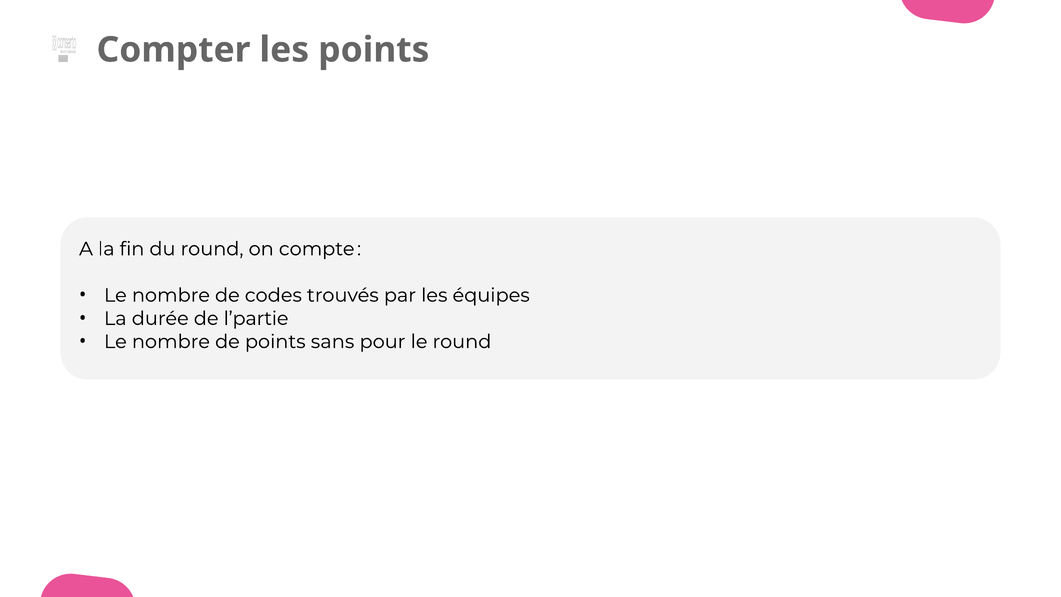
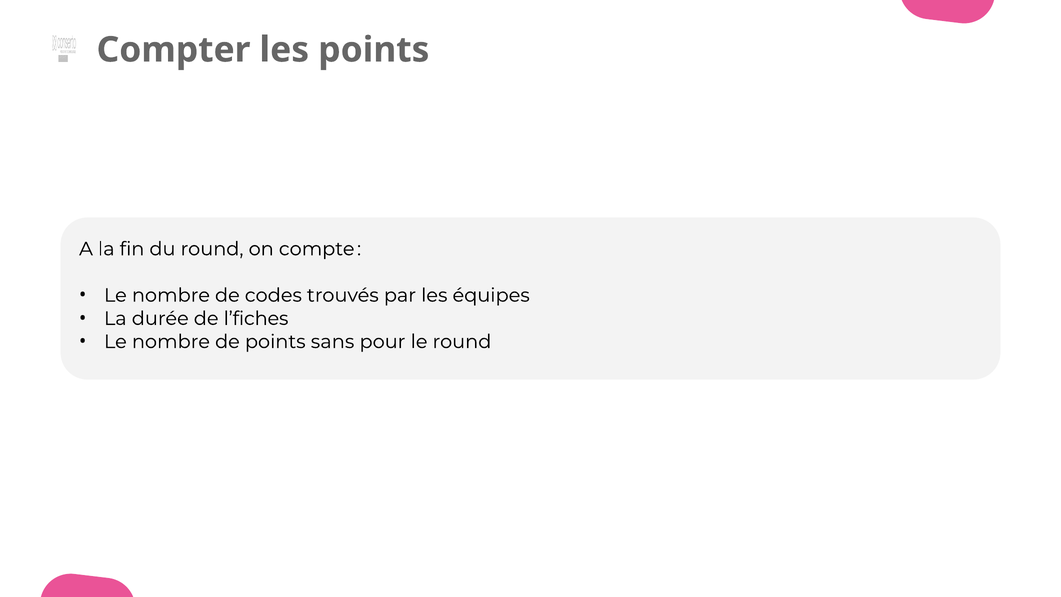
l’partie: l’partie -> l’fiches
